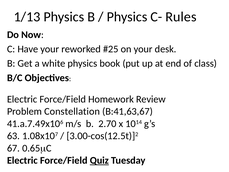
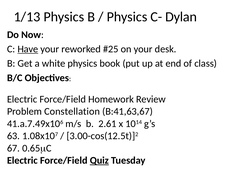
Rules: Rules -> Dylan
Have underline: none -> present
2.70: 2.70 -> 2.61
